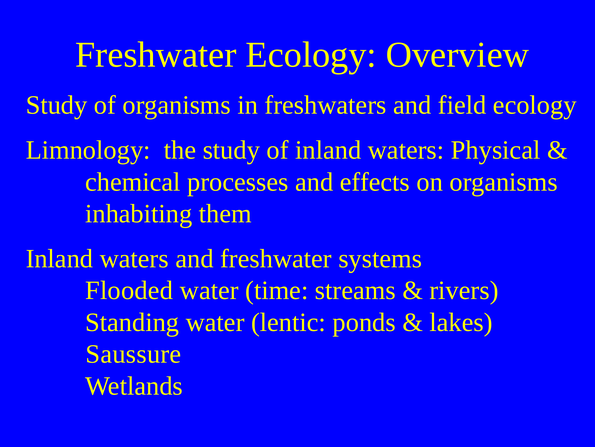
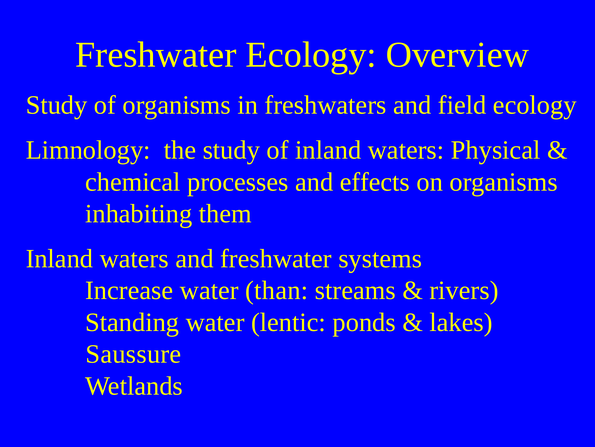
Flooded: Flooded -> Increase
time: time -> than
